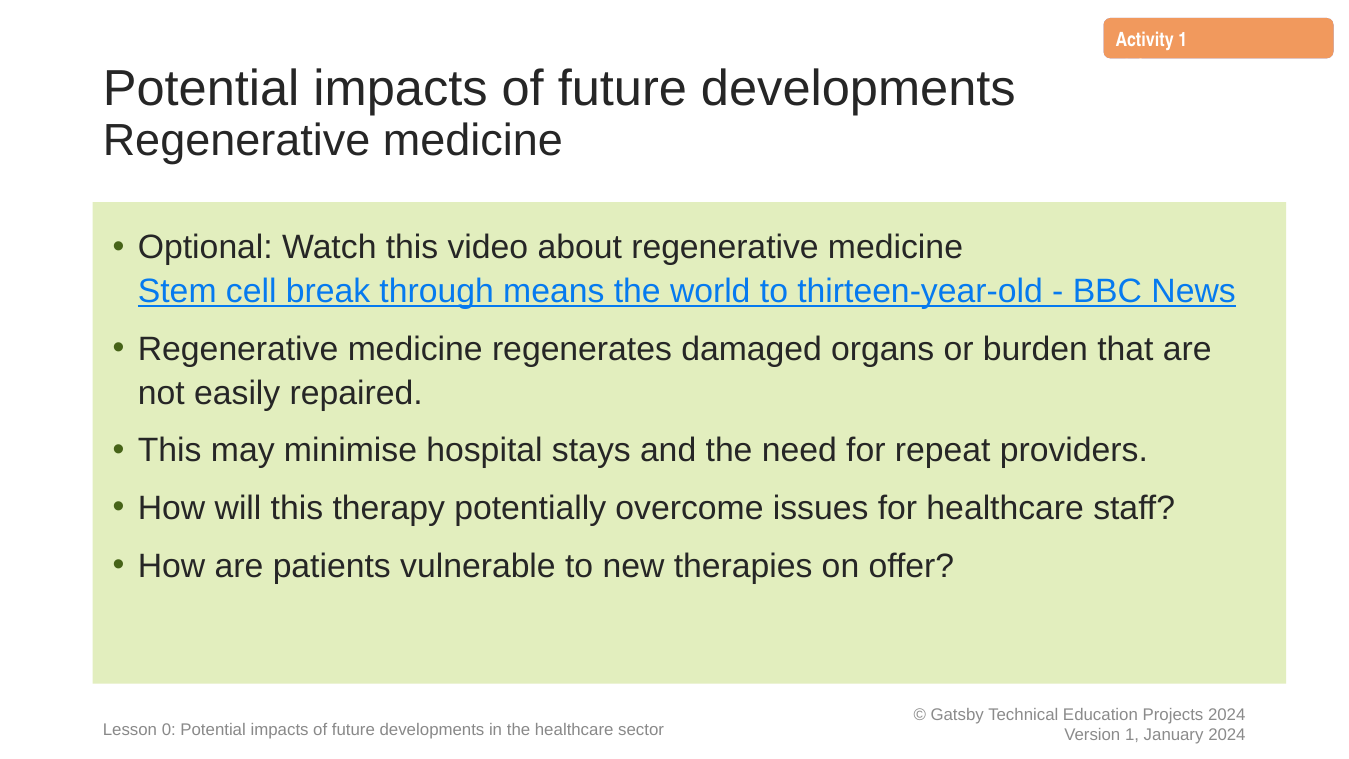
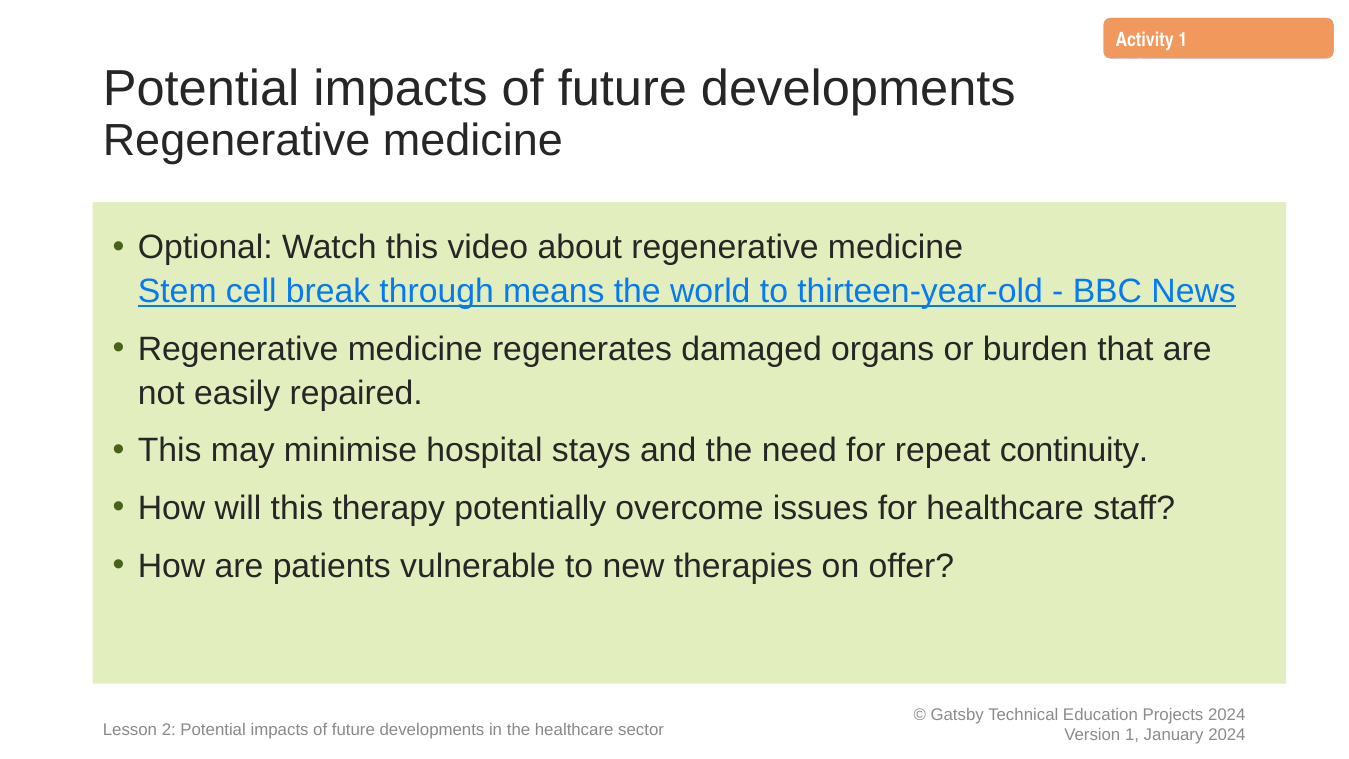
providers: providers -> continuity
0: 0 -> 2
